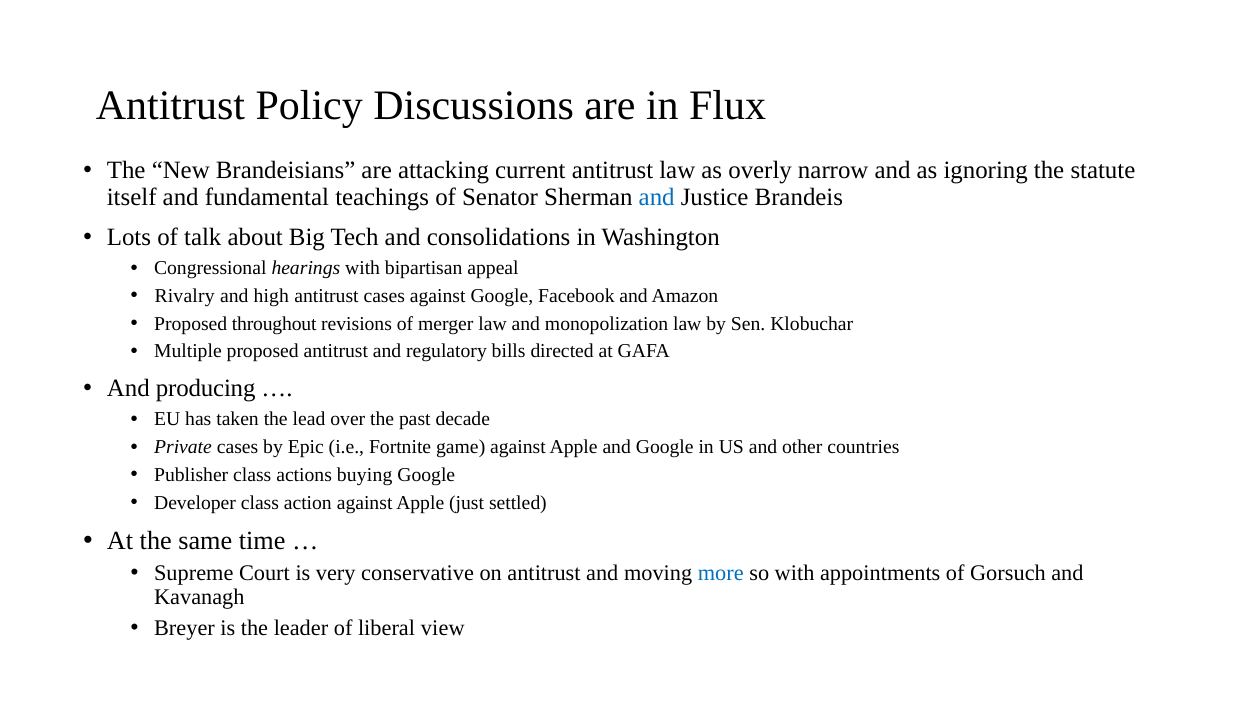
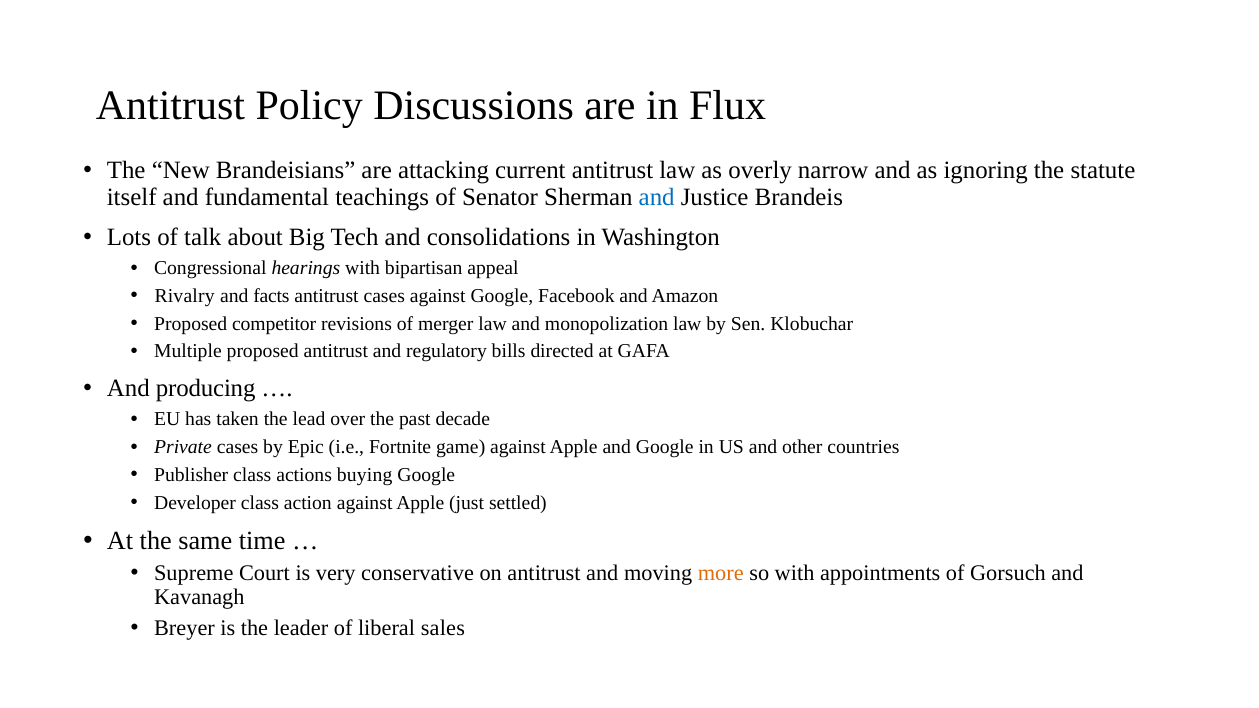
high: high -> facts
throughout: throughout -> competitor
more colour: blue -> orange
view: view -> sales
